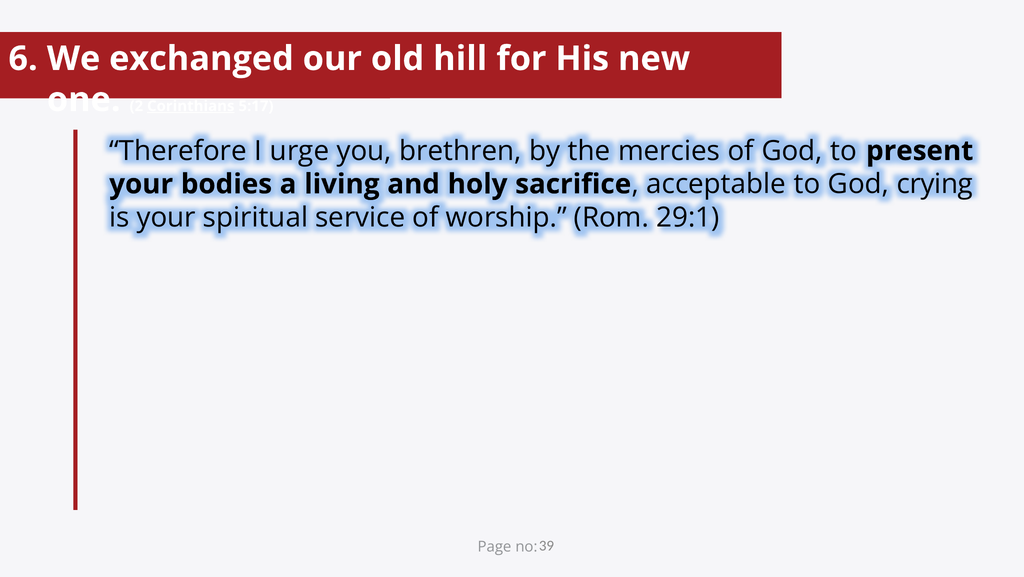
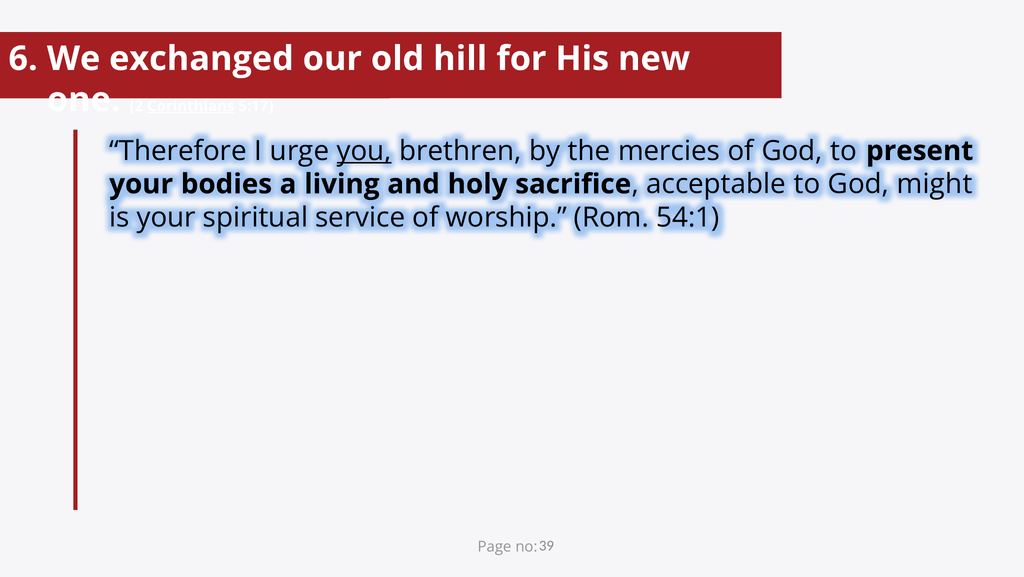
you underline: none -> present
crying: crying -> might
29:1: 29:1 -> 54:1
